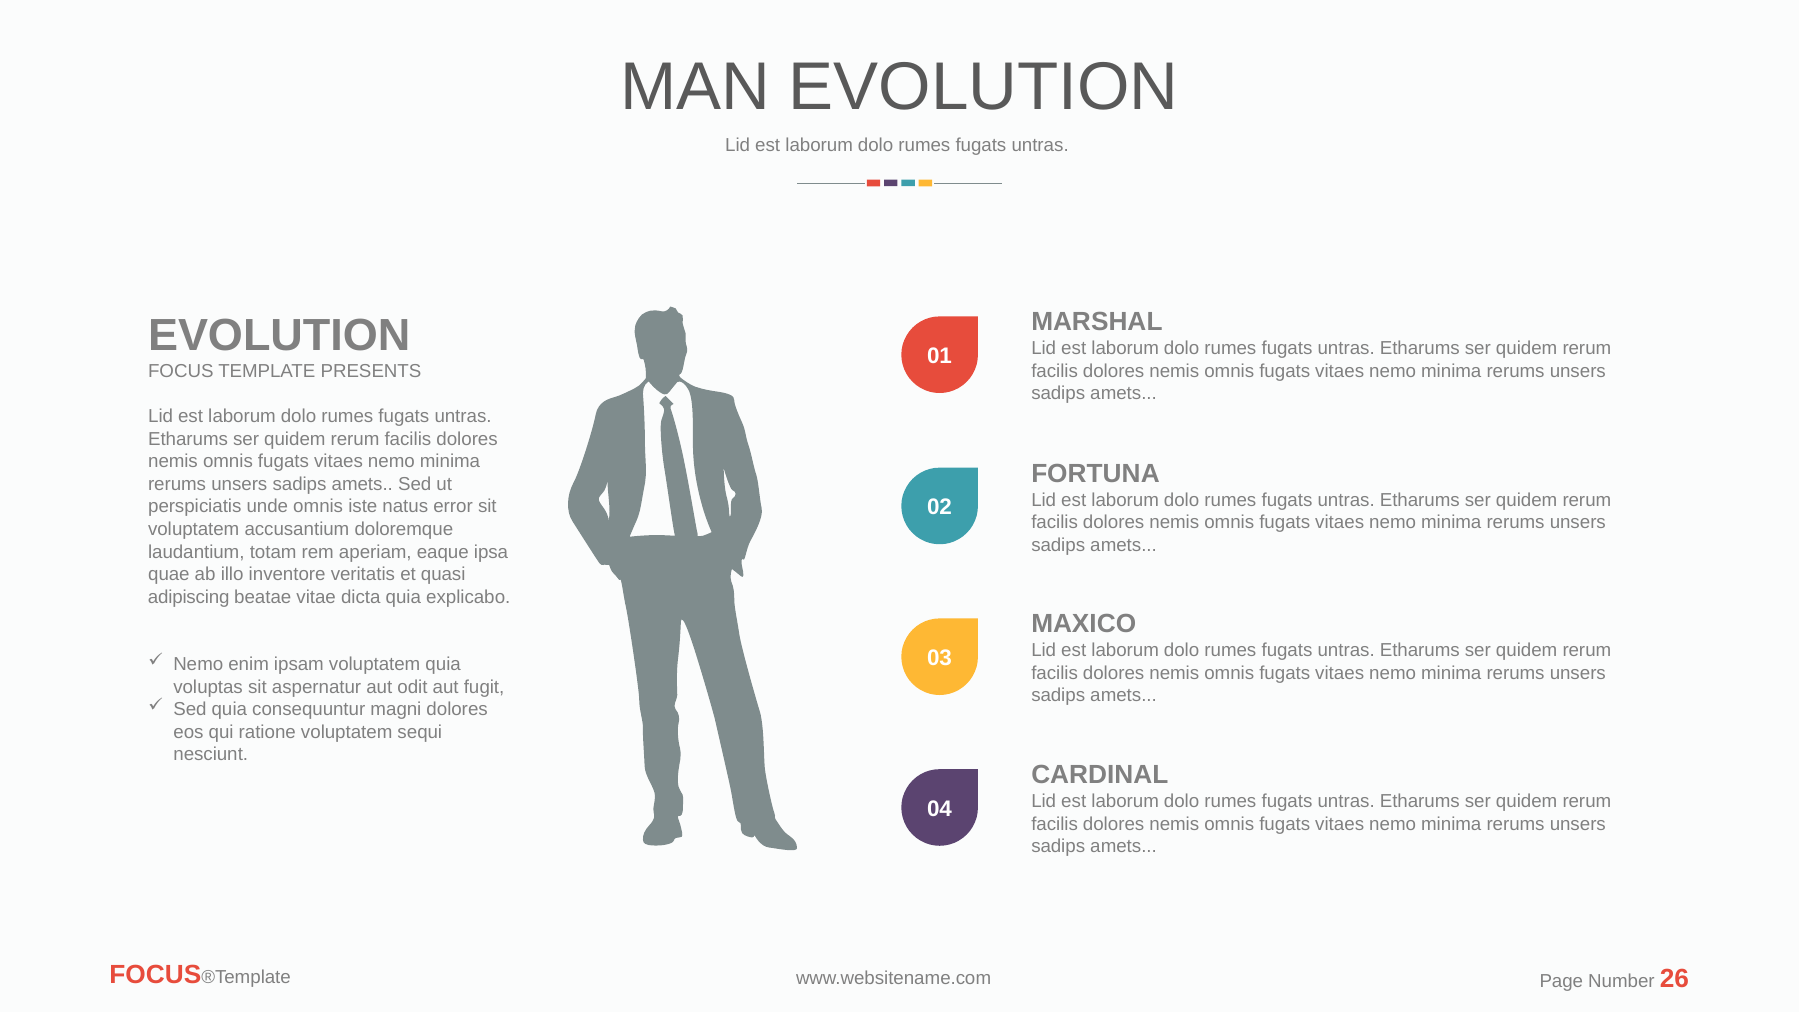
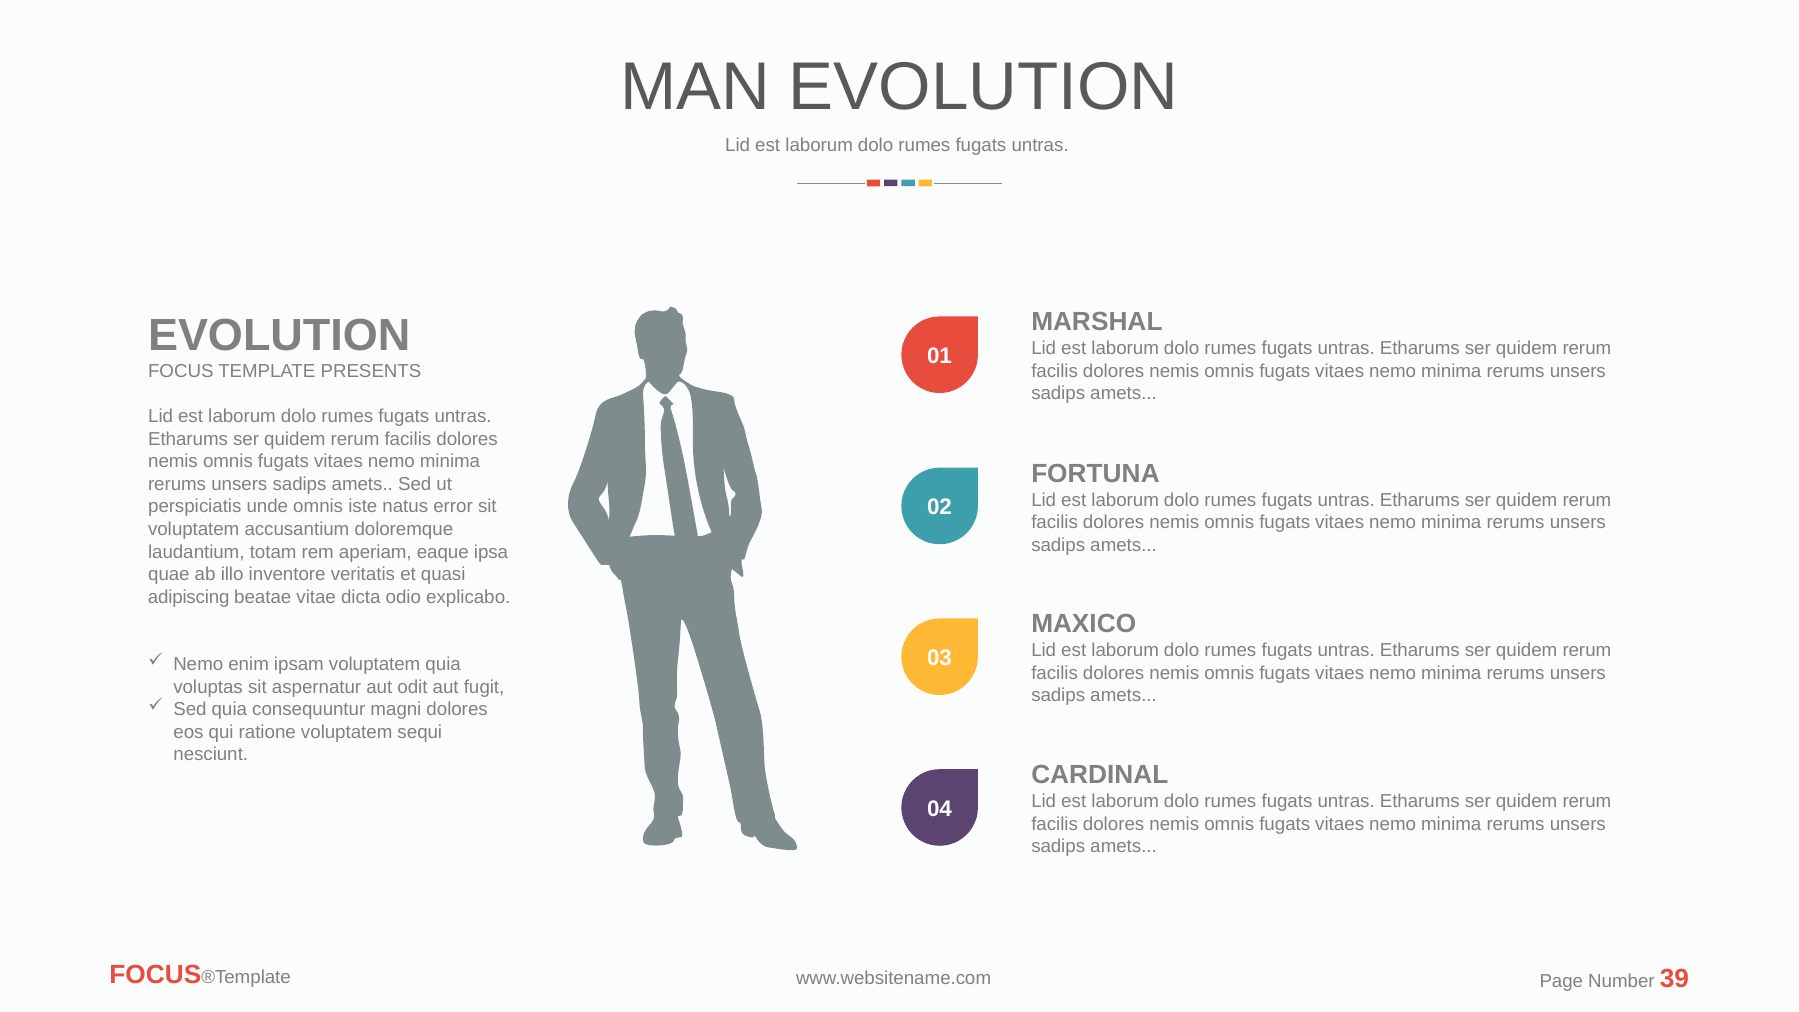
dicta quia: quia -> odio
26: 26 -> 39
